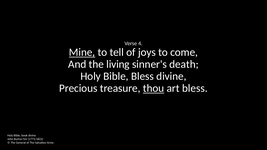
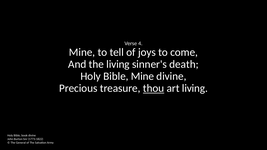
Mine at (82, 52) underline: present -> none
Bible Bless: Bless -> Mine
art bless: bless -> living
